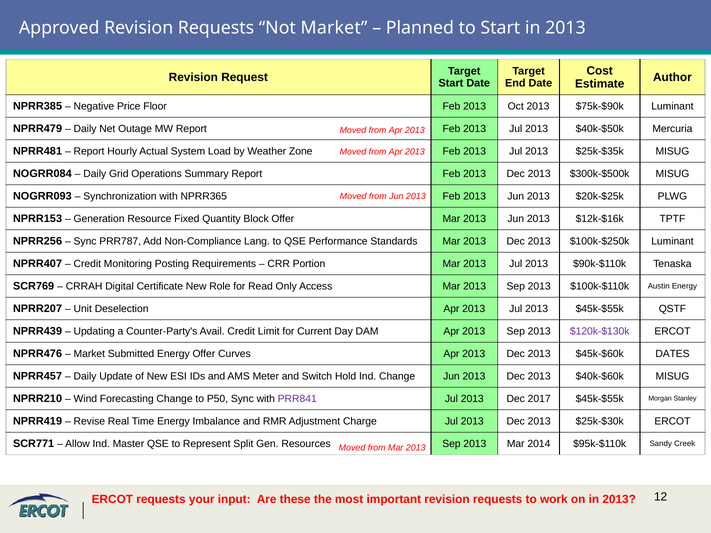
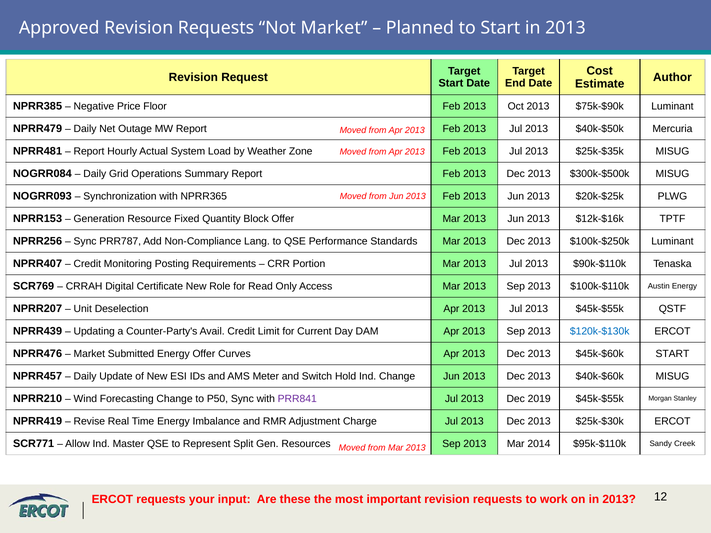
$120k-$130k colour: purple -> blue
$45k-$60k DATES: DATES -> START
2017: 2017 -> 2019
